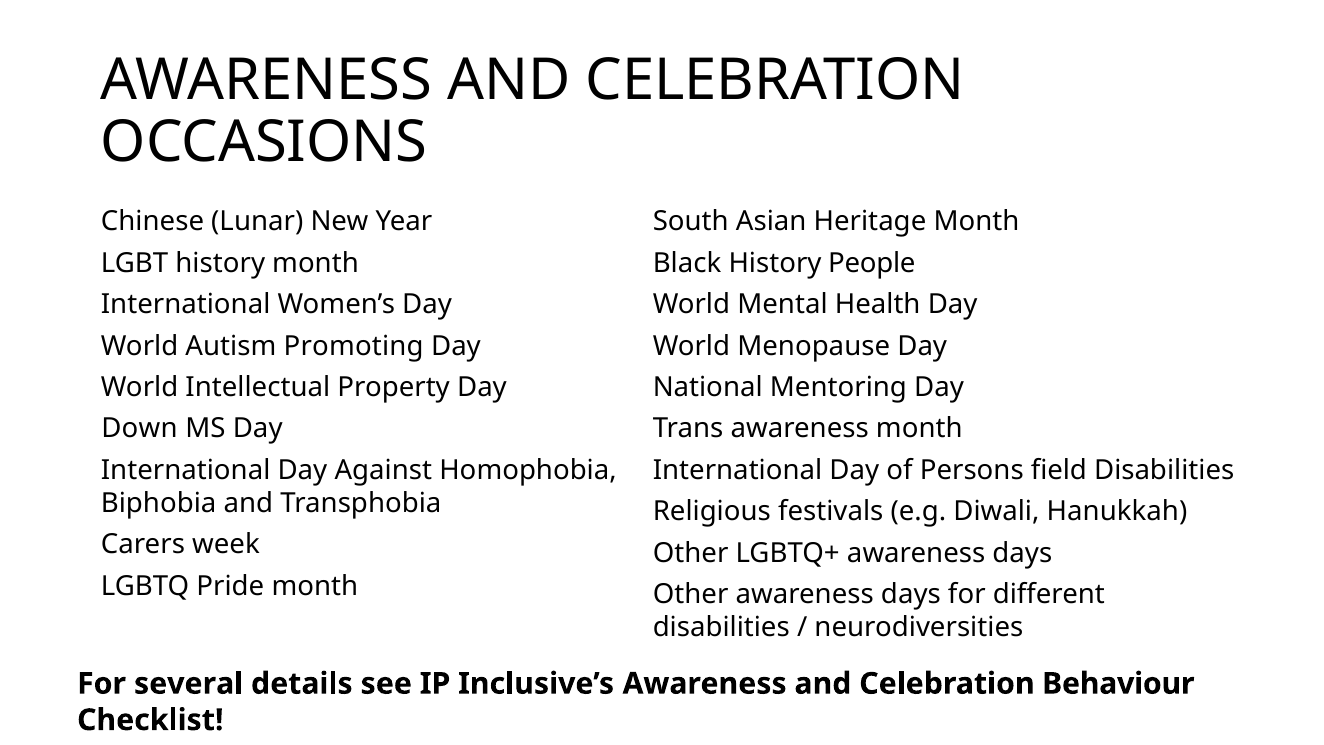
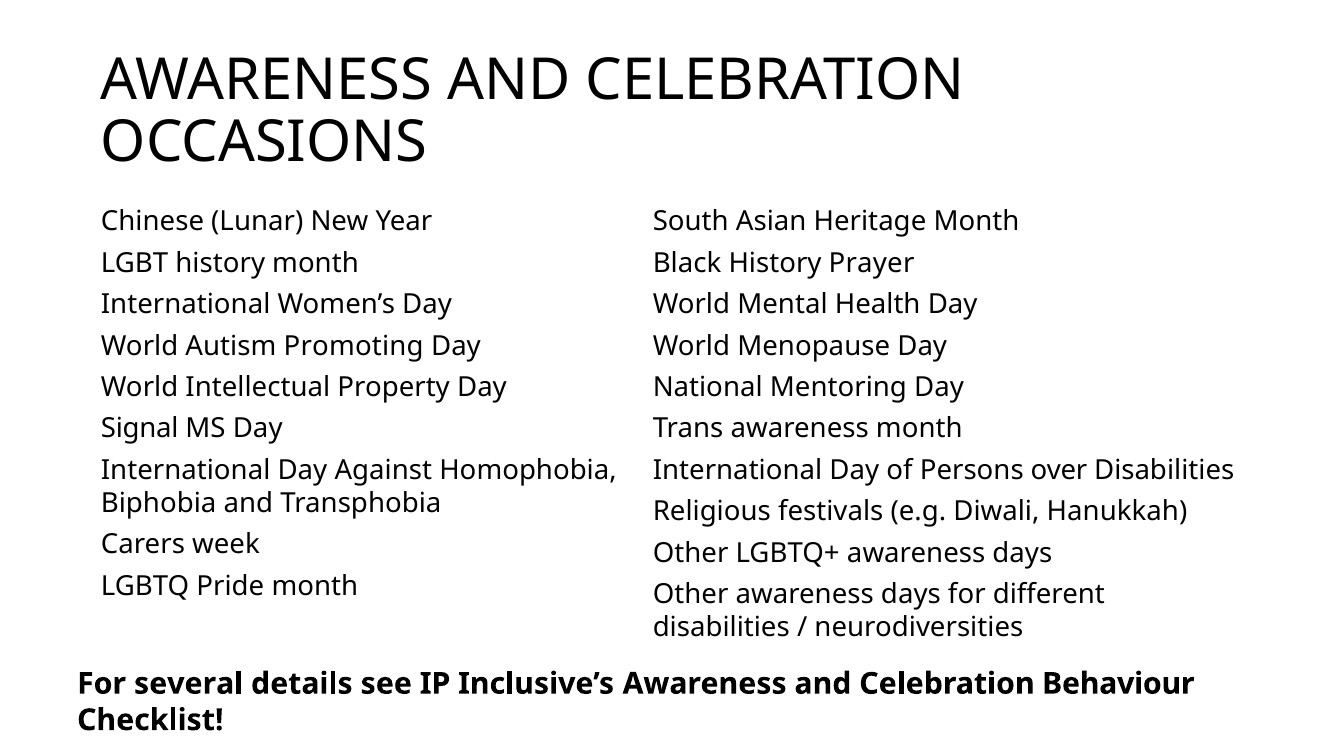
People: People -> Prayer
Down: Down -> Signal
field: field -> over
